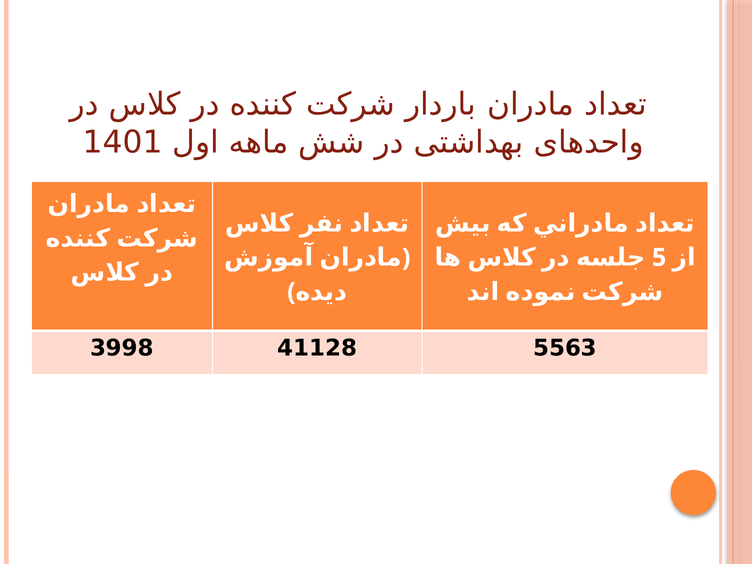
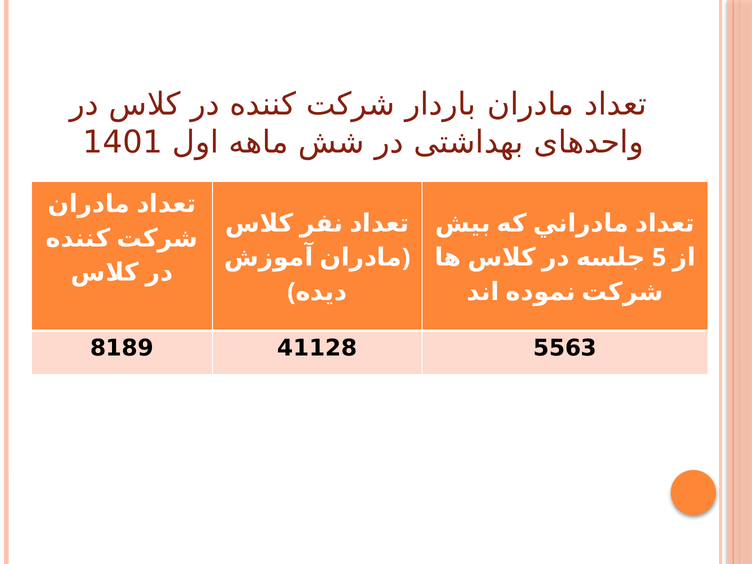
3998: 3998 -> 8189
